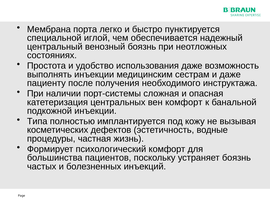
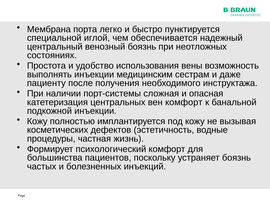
использования даже: даже -> вены
Типа at (37, 121): Типа -> Кожу
